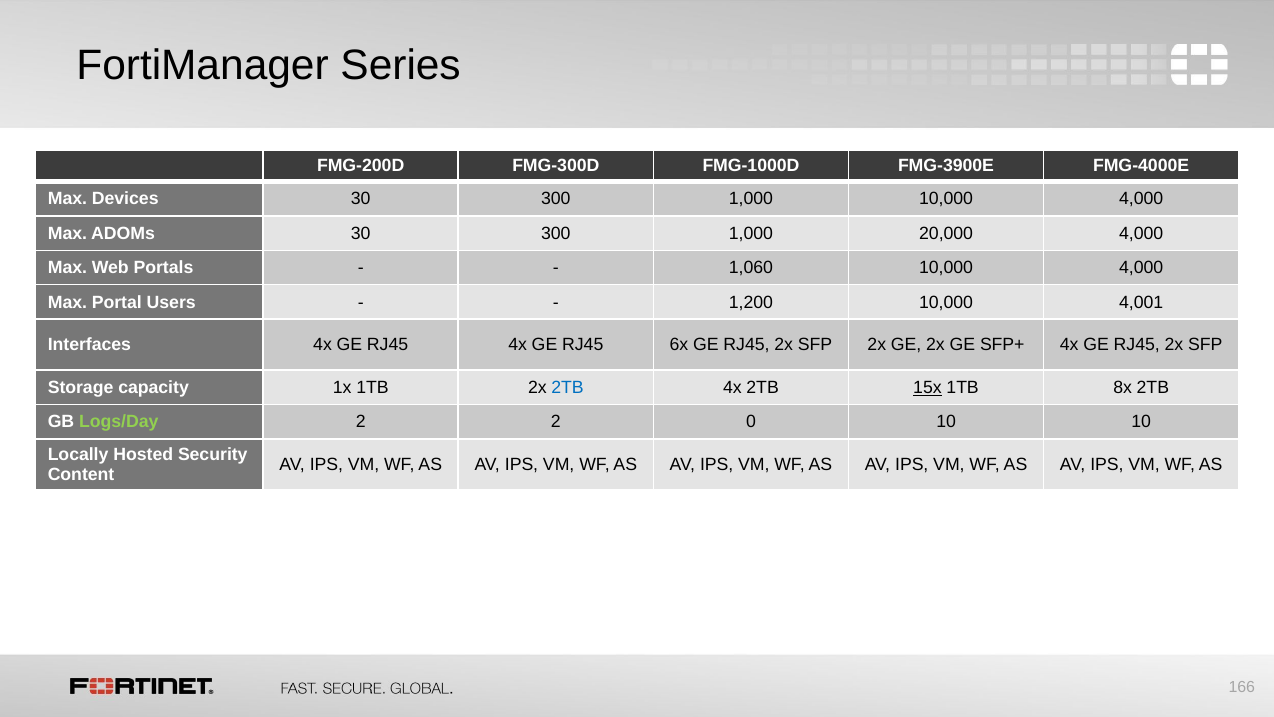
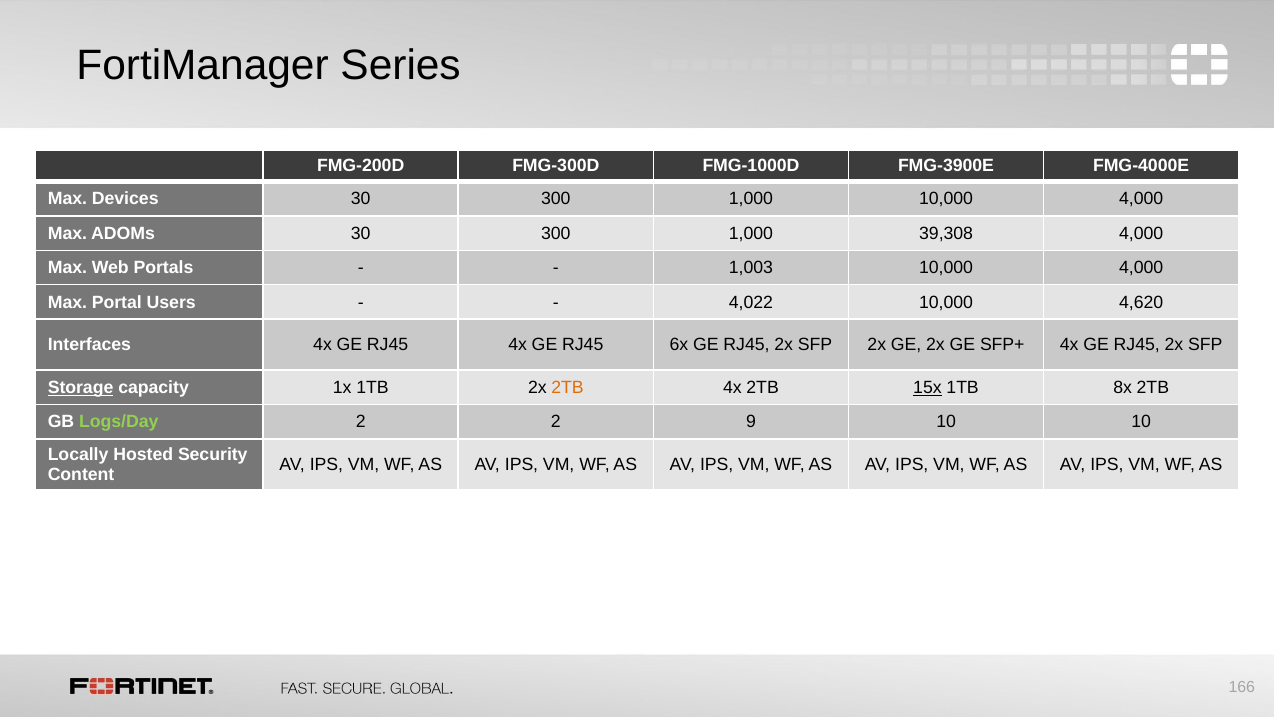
20,000: 20,000 -> 39,308
1,060: 1,060 -> 1,003
1,200: 1,200 -> 4,022
4,001: 4,001 -> 4,620
Storage underline: none -> present
2TB at (568, 387) colour: blue -> orange
0: 0 -> 9
